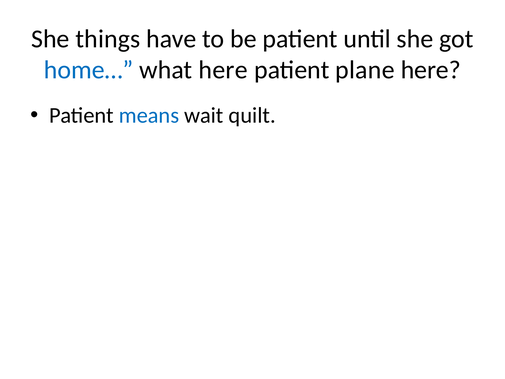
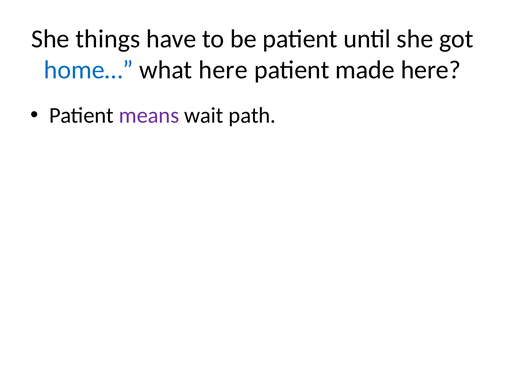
plane: plane -> made
means colour: blue -> purple
quilt: quilt -> path
